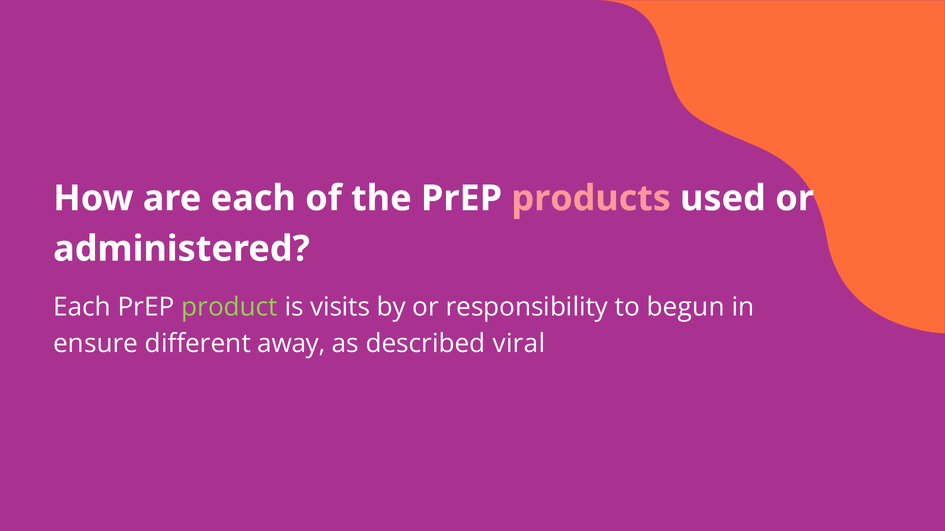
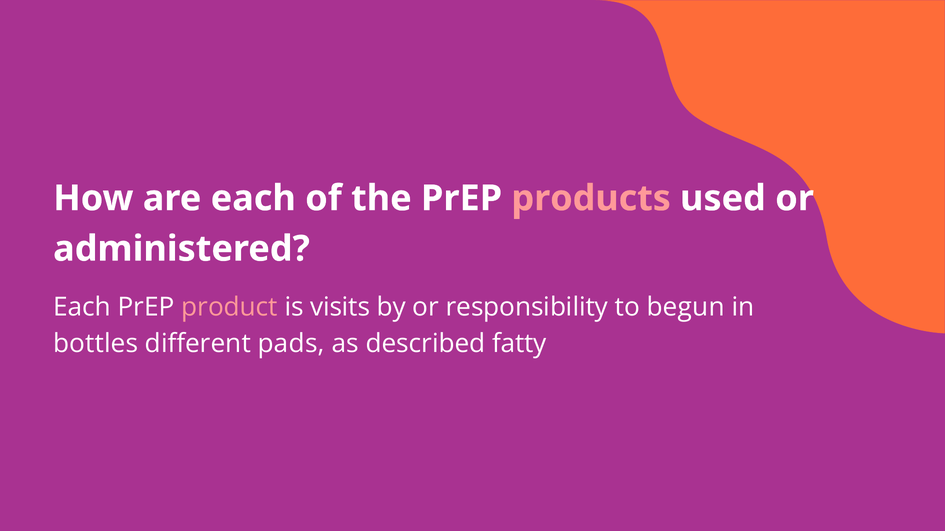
product colour: light green -> pink
ensure: ensure -> bottles
away: away -> pads
viral: viral -> fatty
